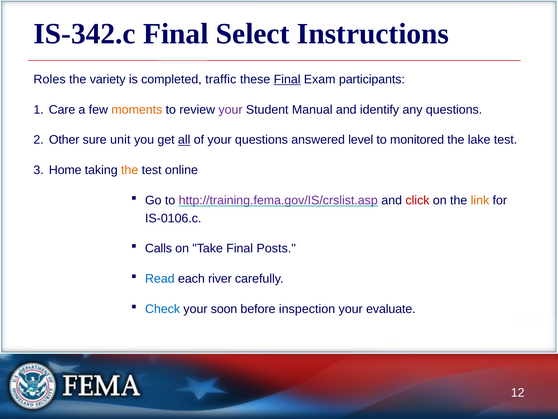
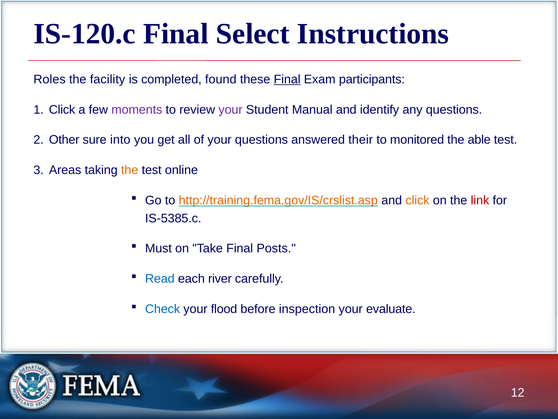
IS-342.c: IS-342.c -> IS-120.c
variety: variety -> facility
traffic: traffic -> found
Care at (62, 109): Care -> Click
moments colour: orange -> purple
unit: unit -> into
all underline: present -> none
level: level -> their
lake: lake -> able
Home: Home -> Areas
http://training.fema.gov/IS/crslist.asp colour: purple -> orange
click at (417, 200) colour: red -> orange
link colour: orange -> red
IS-0106.c: IS-0106.c -> IS-5385.c
Calls: Calls -> Must
soon: soon -> flood
